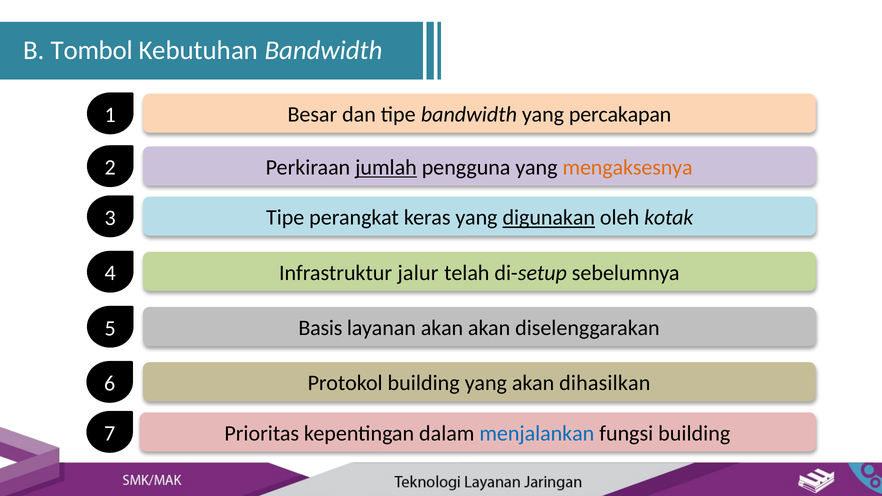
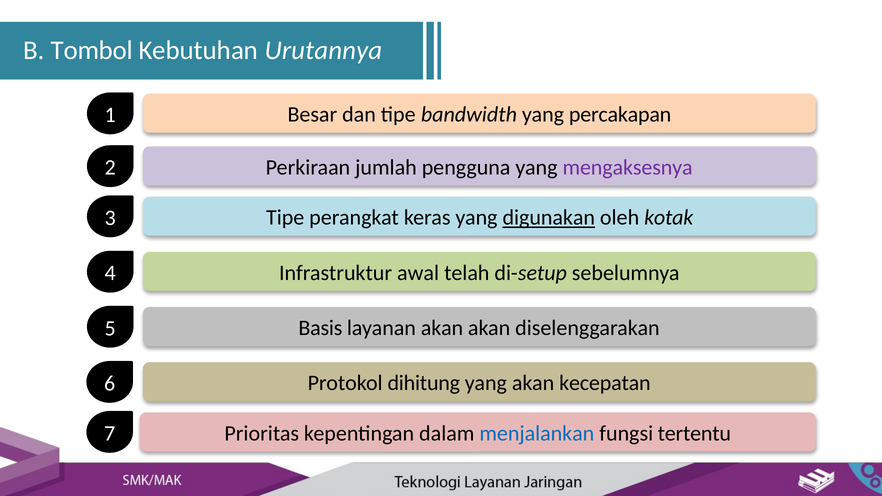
Kebutuhan Bandwidth: Bandwidth -> Urutannya
jumlah underline: present -> none
mengaksesnya colour: orange -> purple
jalur: jalur -> awal
Protokol building: building -> dihitung
dihasilkan: dihasilkan -> kecepatan
fungsi building: building -> tertentu
